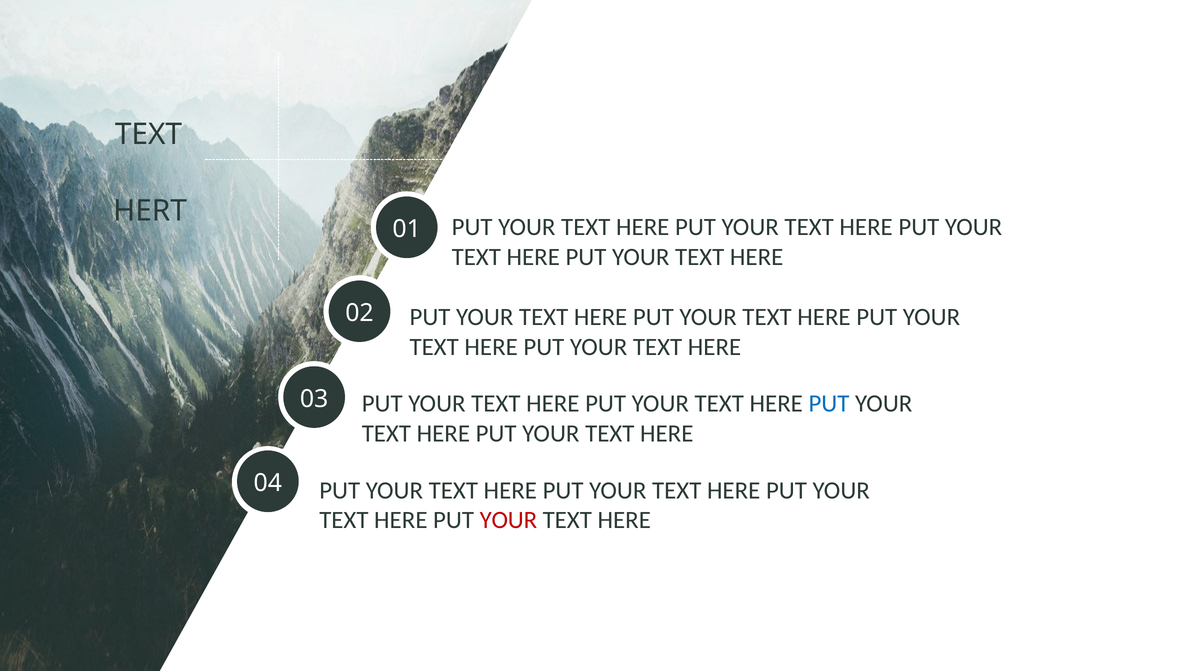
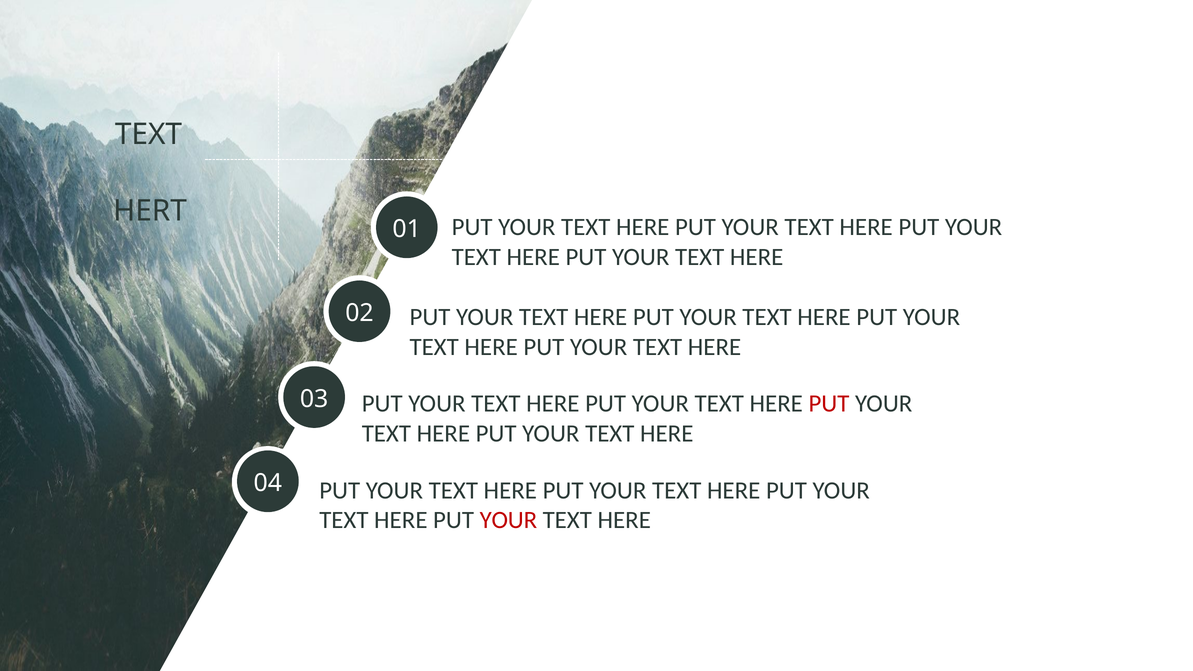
PUT at (829, 404) colour: blue -> red
